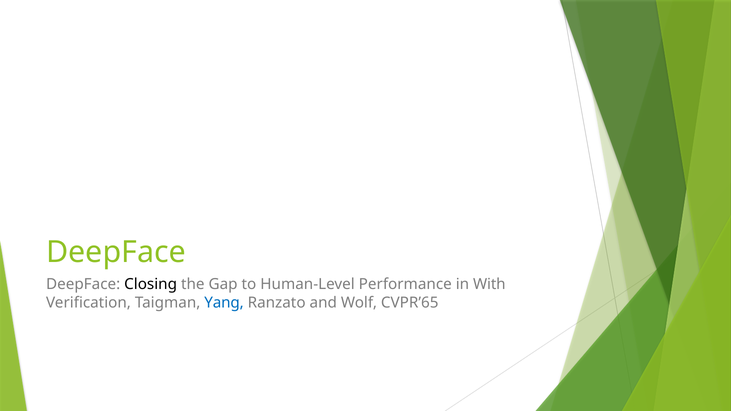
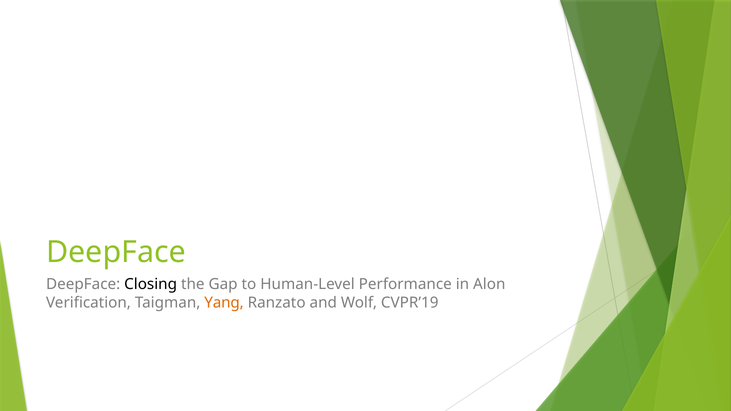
With: With -> Alon
Yang colour: blue -> orange
CVPR’65: CVPR’65 -> CVPR’19
